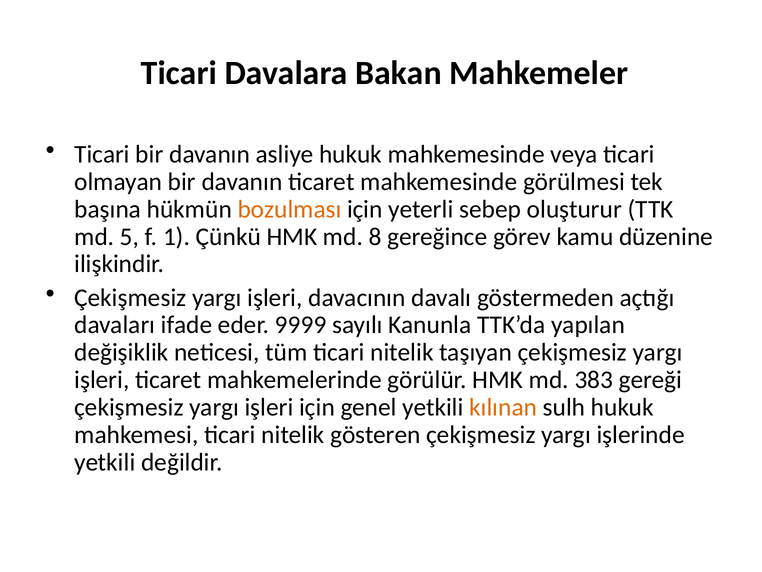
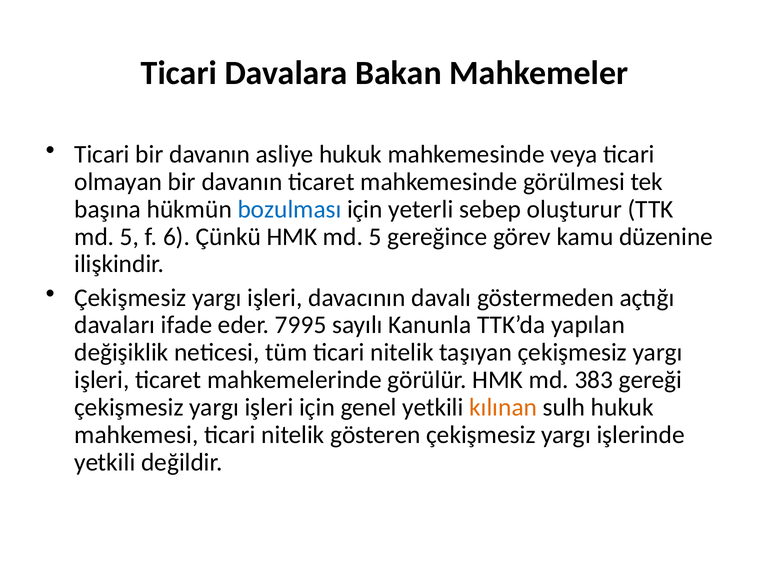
bozulması colour: orange -> blue
1: 1 -> 6
HMK md 8: 8 -> 5
9999: 9999 -> 7995
